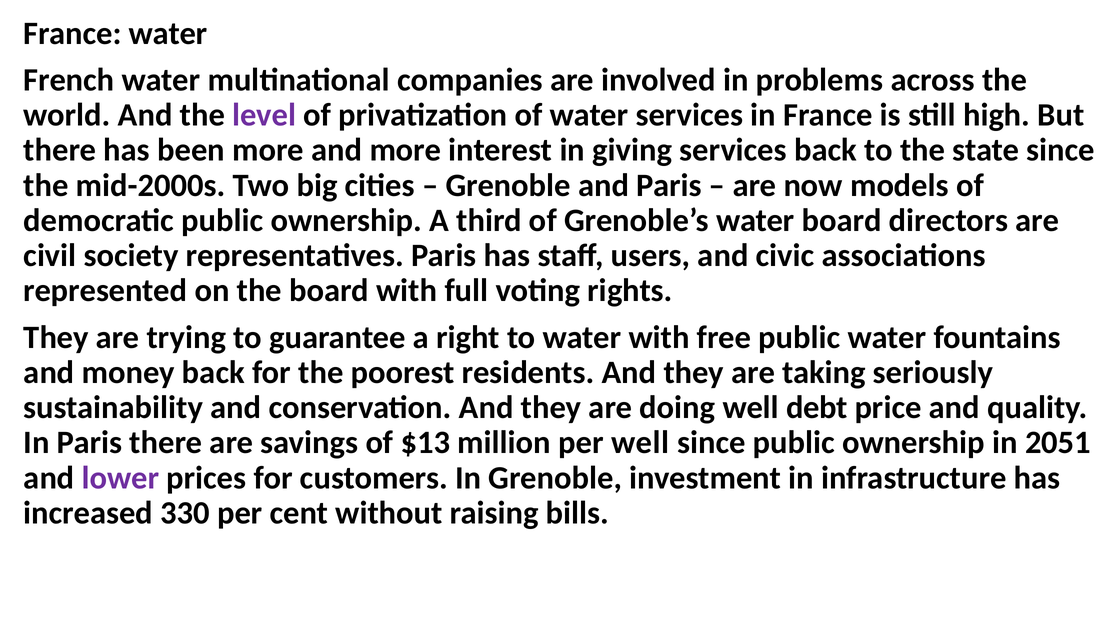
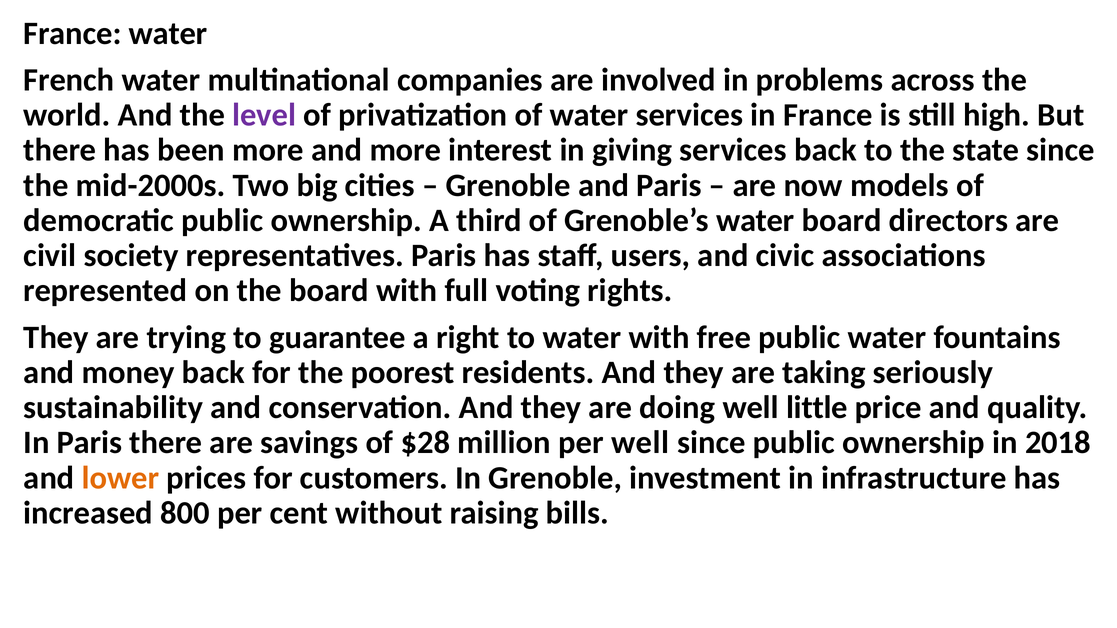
debt: debt -> little
$13: $13 -> $28
2051: 2051 -> 2018
lower colour: purple -> orange
330: 330 -> 800
